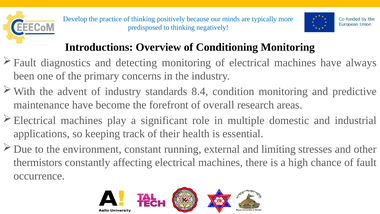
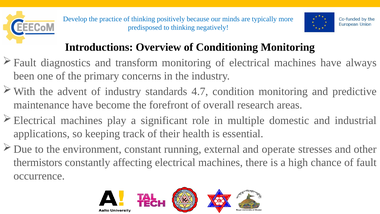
detecting: detecting -> transform
8.4: 8.4 -> 4.7
limiting: limiting -> operate
